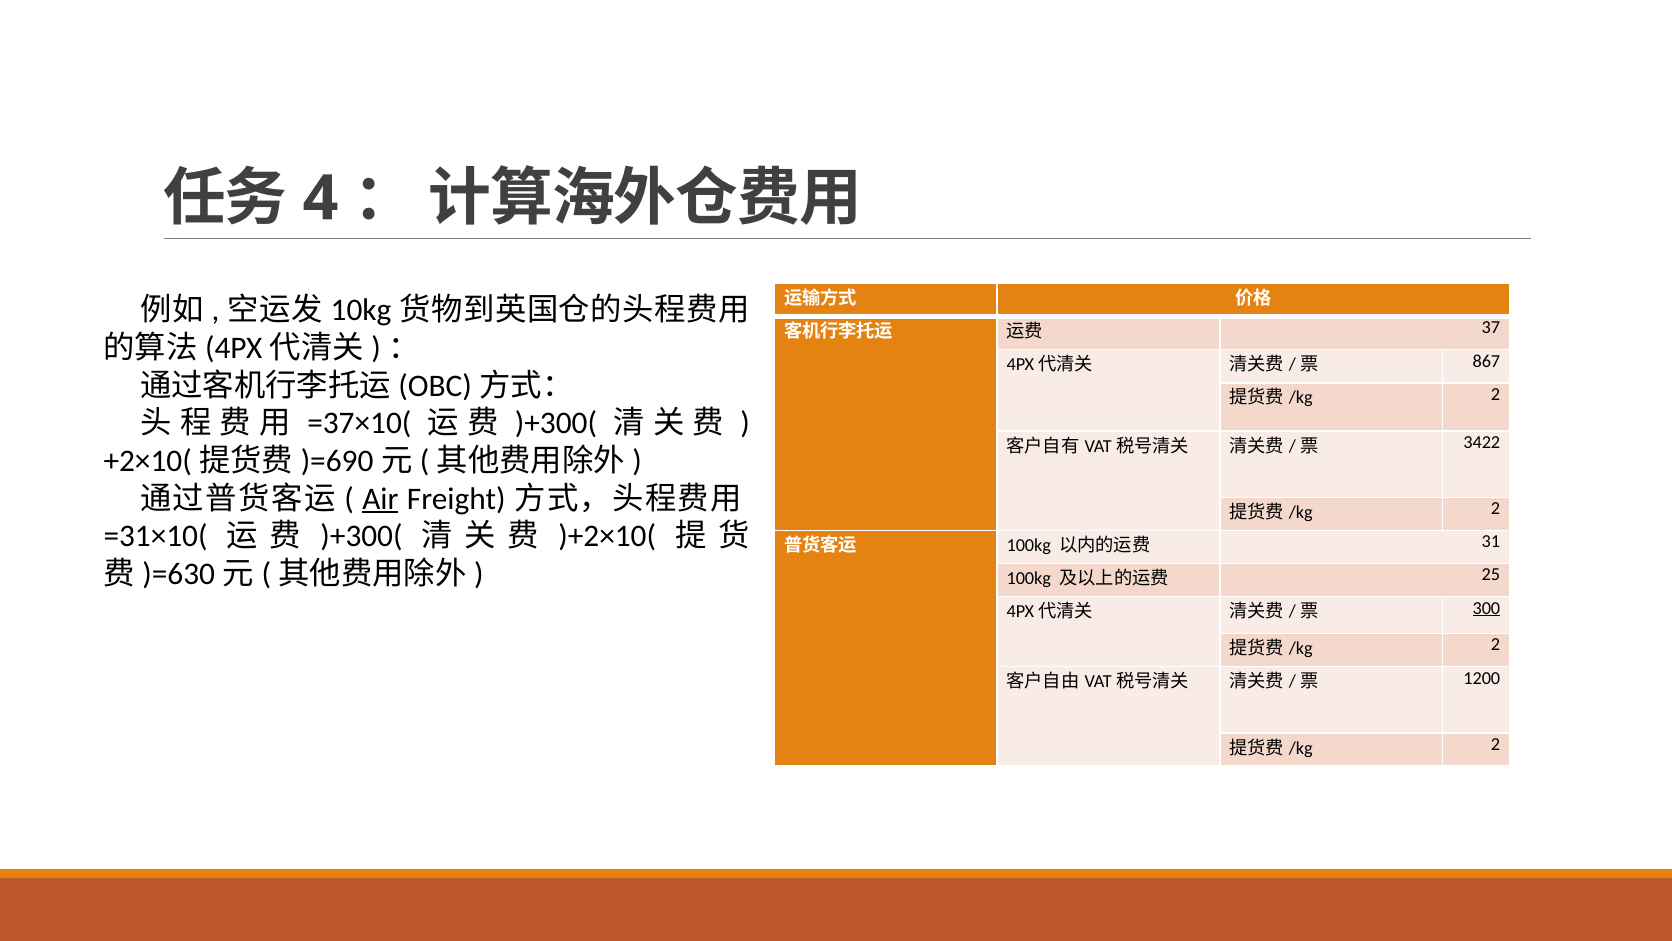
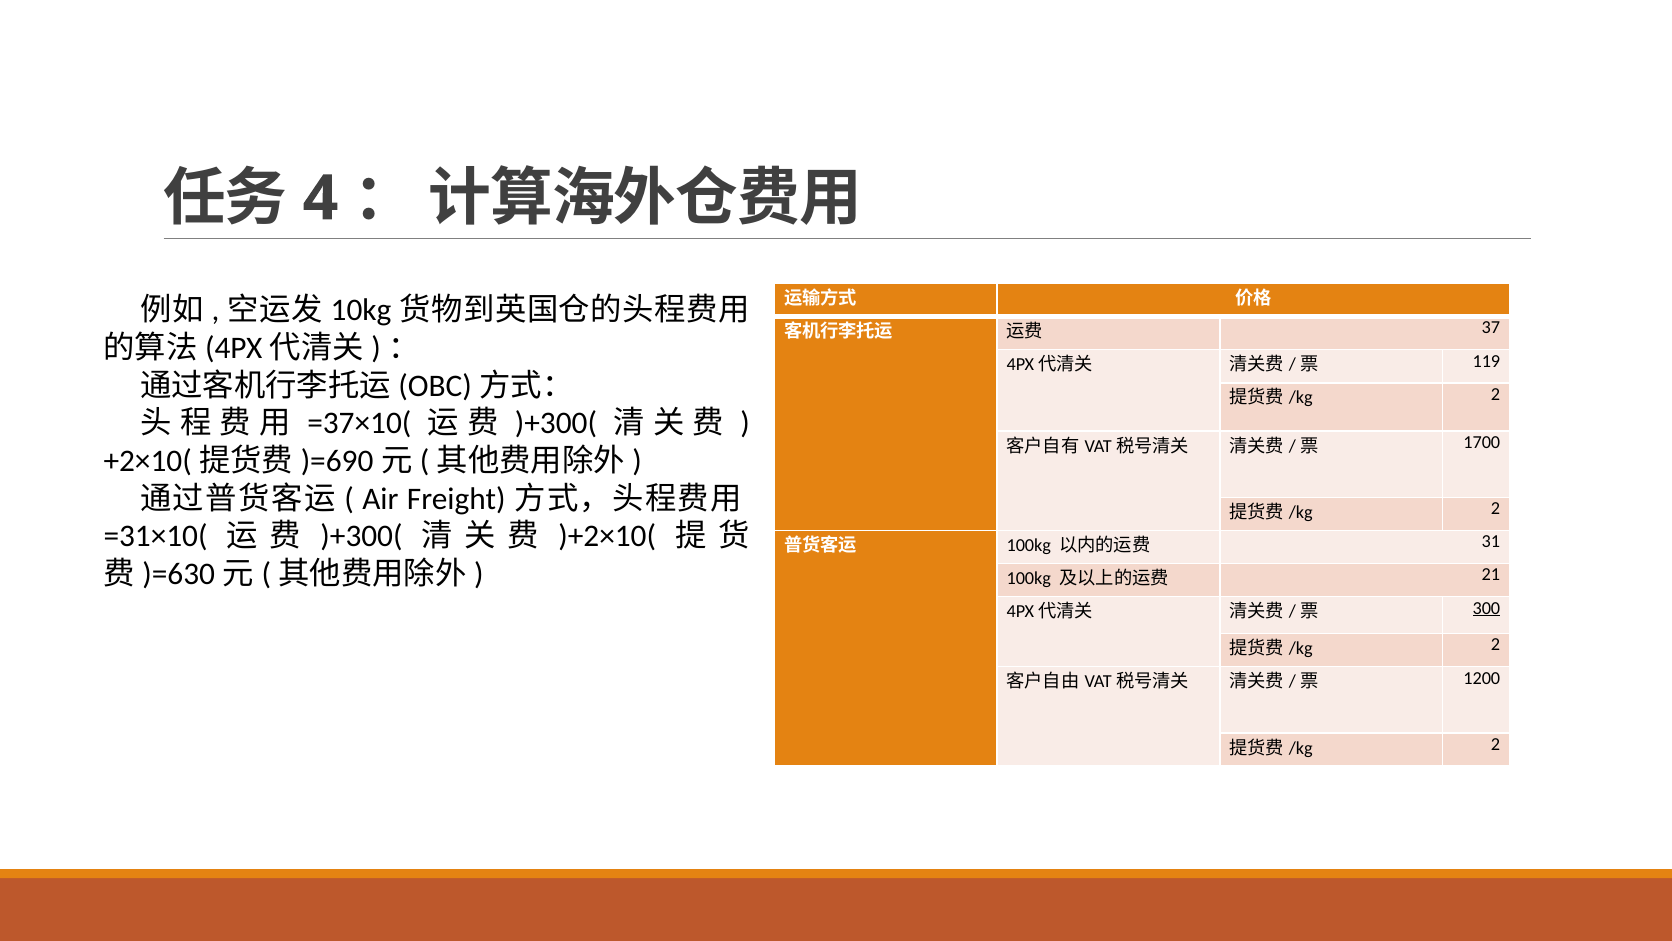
867: 867 -> 119
3422: 3422 -> 1700
Air underline: present -> none
25: 25 -> 21
